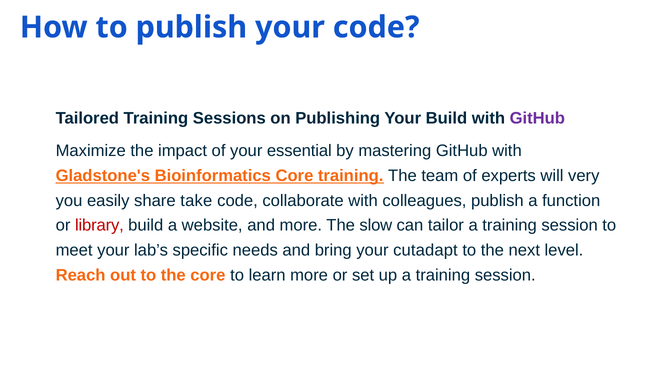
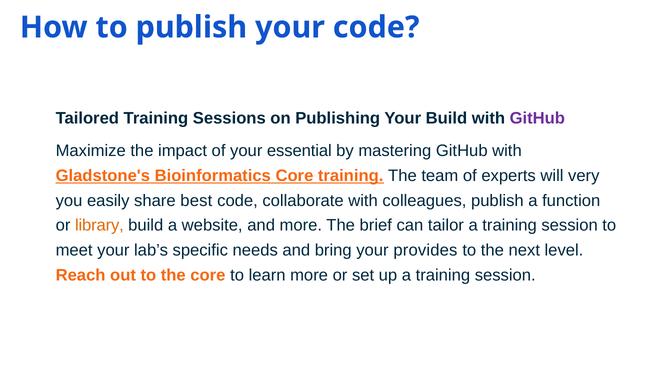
take: take -> best
library colour: red -> orange
slow: slow -> brief
cutadapt: cutadapt -> provides
